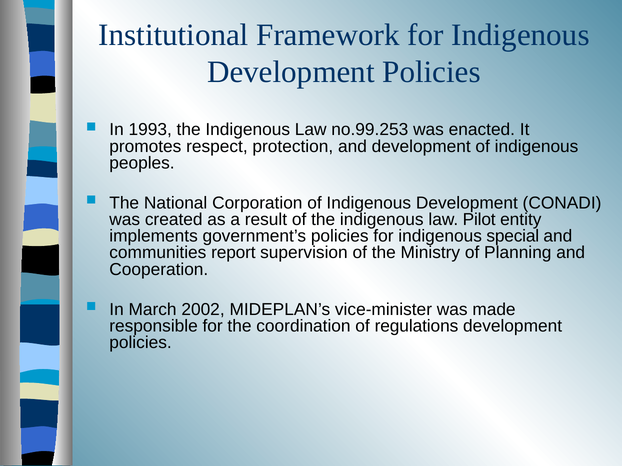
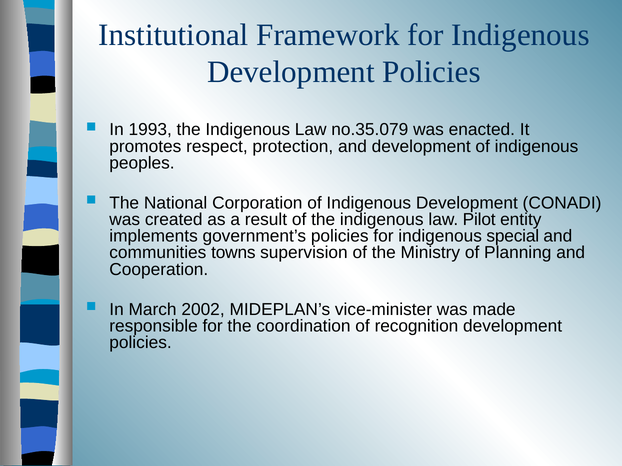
no.99.253: no.99.253 -> no.35.079
report: report -> towns
regulations: regulations -> recognition
